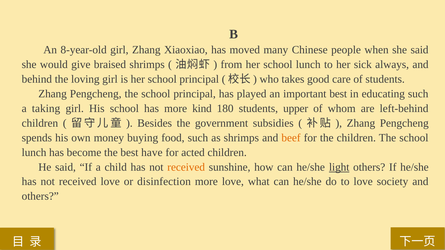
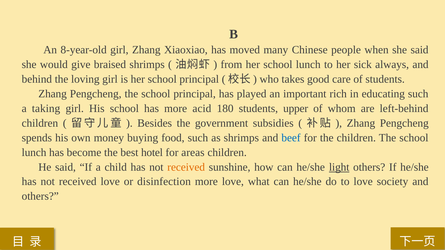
important best: best -> rich
kind: kind -> acid
beef colour: orange -> blue
have: have -> hotel
acted: acted -> areas
